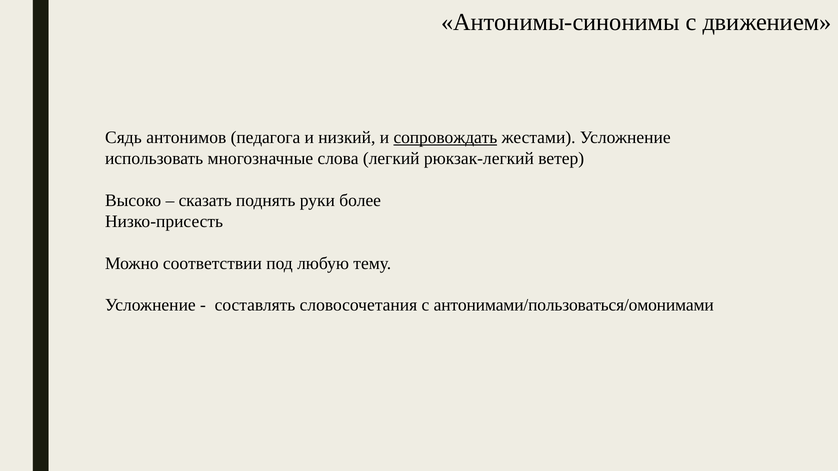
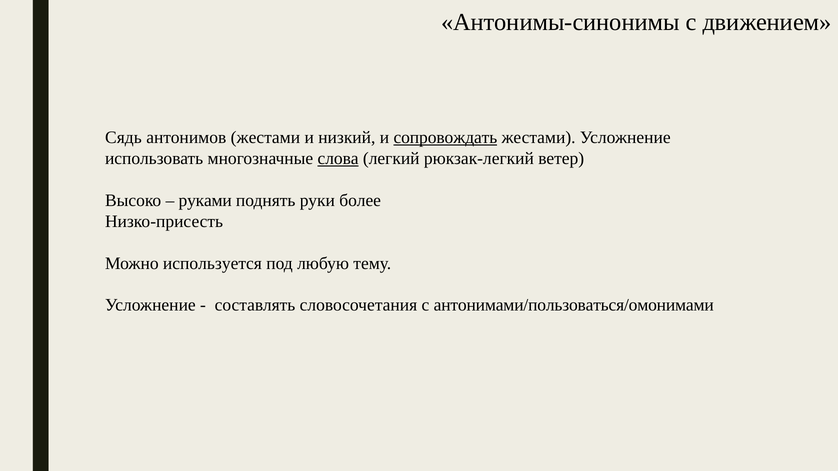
антонимов педагога: педагога -> жестами
слова underline: none -> present
сказать: сказать -> руками
соответствии: соответствии -> используется
